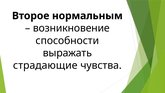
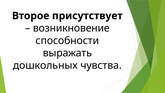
нормальным: нормальным -> присутствует
страдающие: страдающие -> дошкольных
